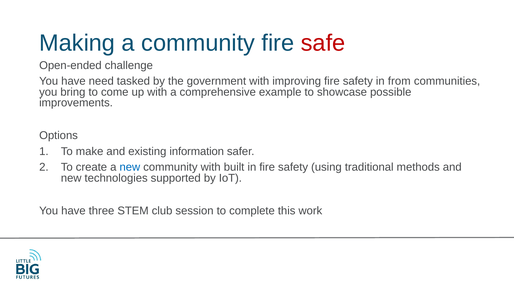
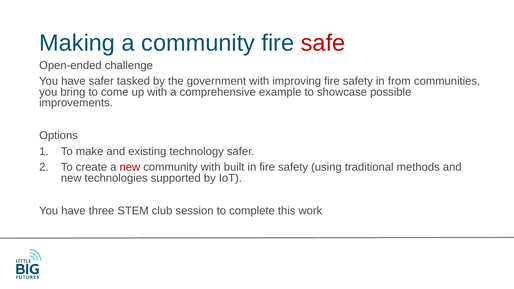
have need: need -> safer
information: information -> technology
new at (130, 167) colour: blue -> red
